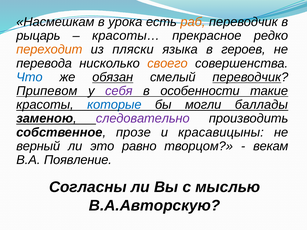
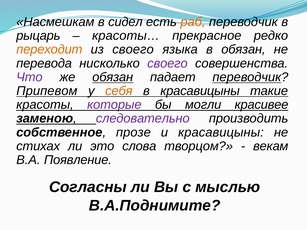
урока: урока -> сидел
из пляски: пляски -> своего
в героев: героев -> обязан
своего at (167, 63) colour: orange -> purple
Что colour: blue -> purple
смелый: смелый -> падает
себя colour: purple -> orange
в особенности: особенности -> красавицыны
которые colour: blue -> purple
баллады: баллады -> красивее
верный: верный -> стихах
равно: равно -> слова
В.А.Авторскую: В.А.Авторскую -> В.А.Поднимите
